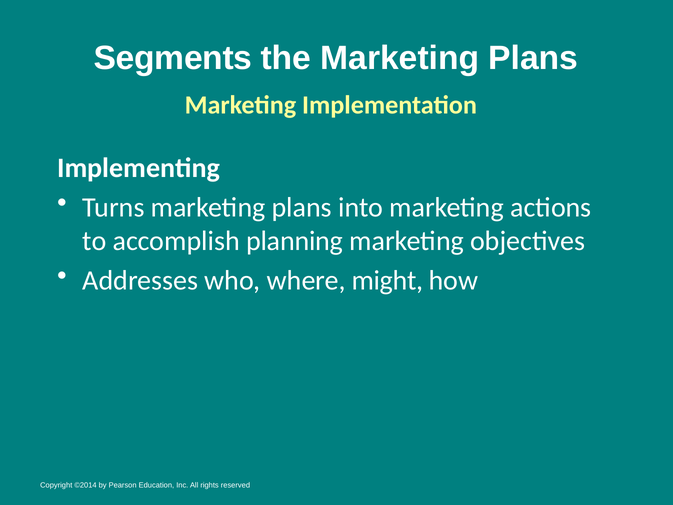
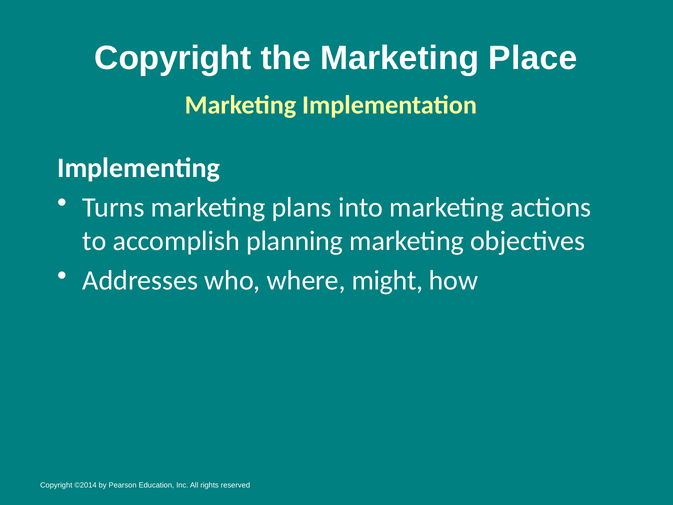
Segments at (173, 58): Segments -> Copyright
the Marketing Plans: Plans -> Place
